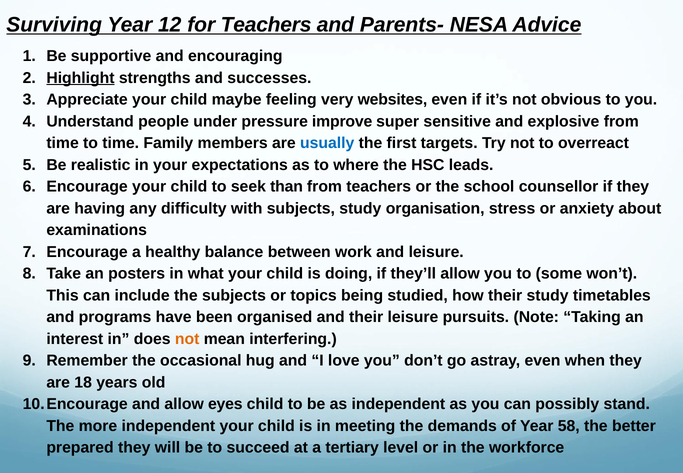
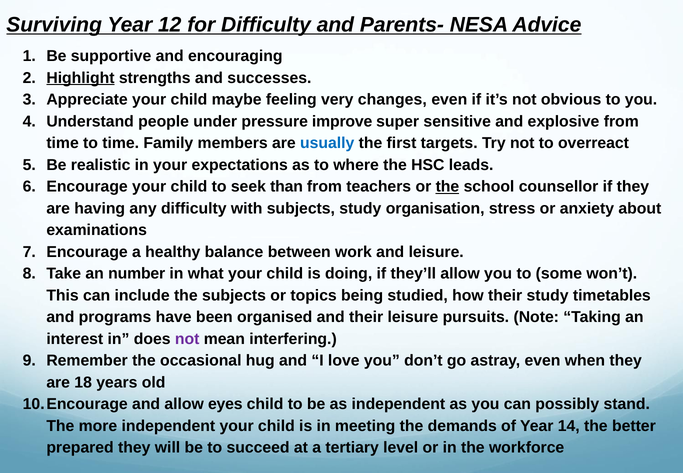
for Teachers: Teachers -> Difficulty
websites: websites -> changes
the at (447, 187) underline: none -> present
posters: posters -> number
not at (187, 339) colour: orange -> purple
58: 58 -> 14
